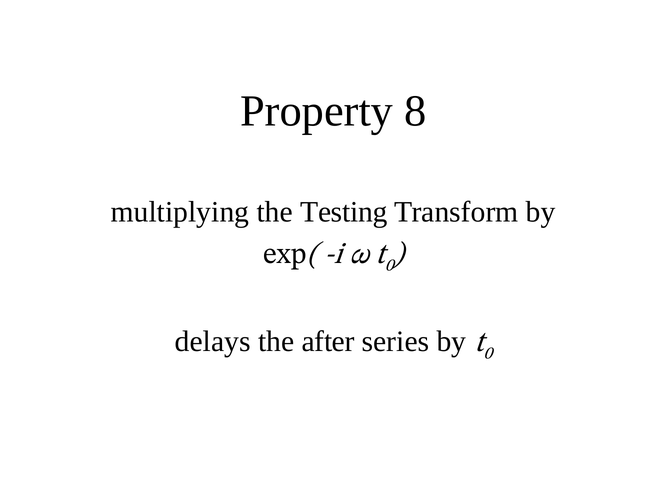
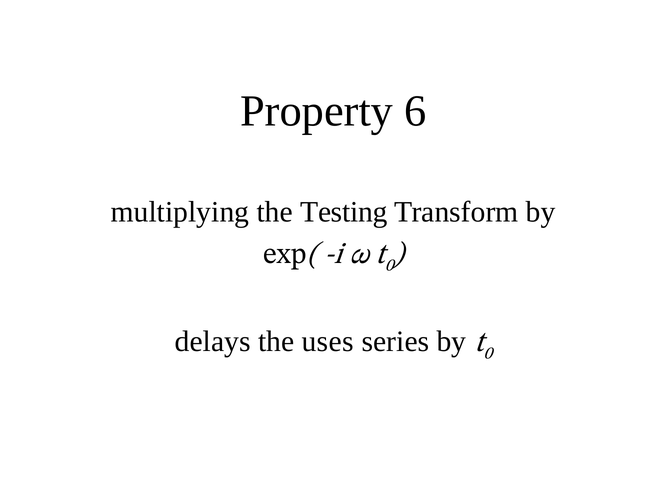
8: 8 -> 6
after: after -> uses
